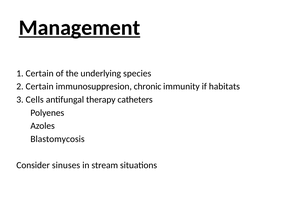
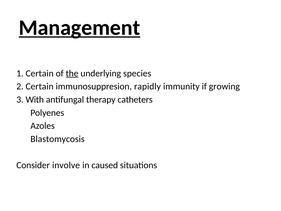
the underline: none -> present
chronic: chronic -> rapidly
habitats: habitats -> growing
Cells: Cells -> With
sinuses: sinuses -> involve
stream: stream -> caused
